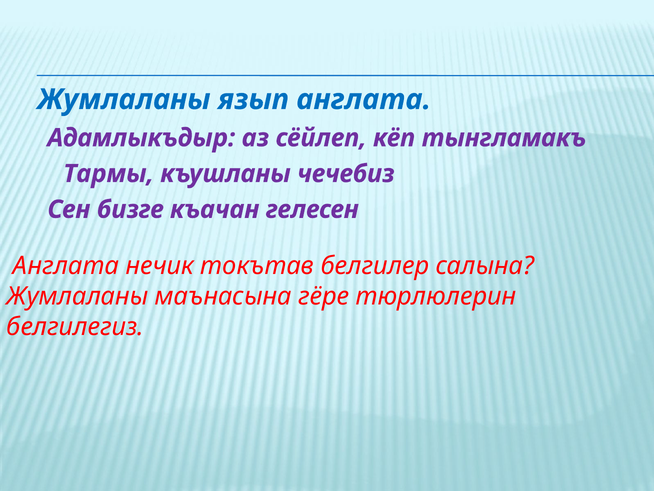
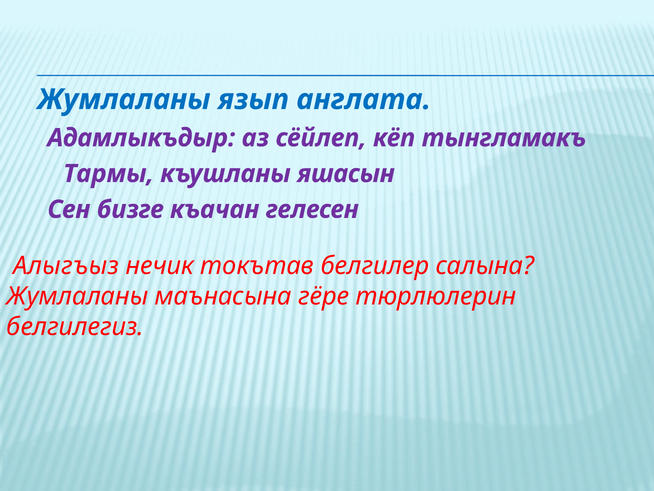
чечебиз: чечебиз -> яшасын
Англата at (66, 265): Англата -> Алыгъыз
